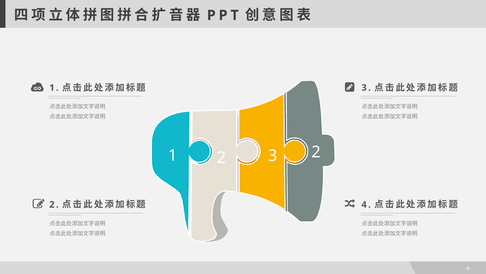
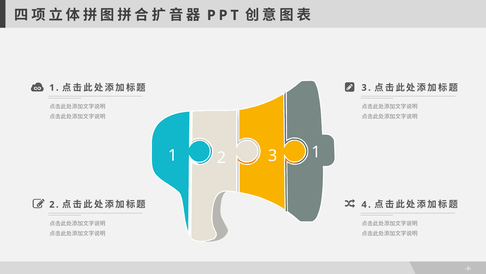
3 2: 2 -> 1
